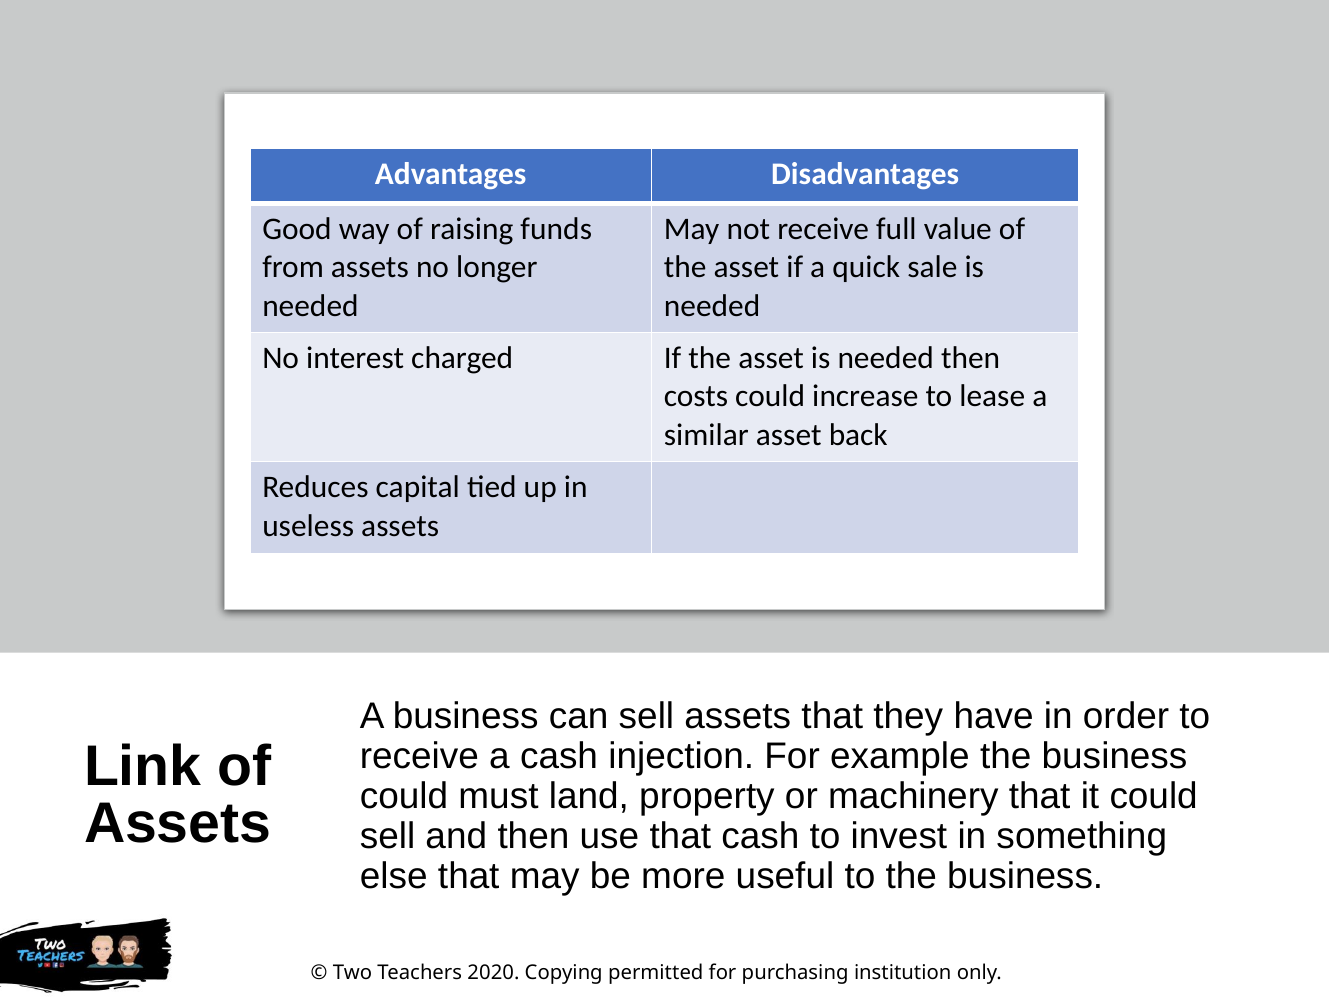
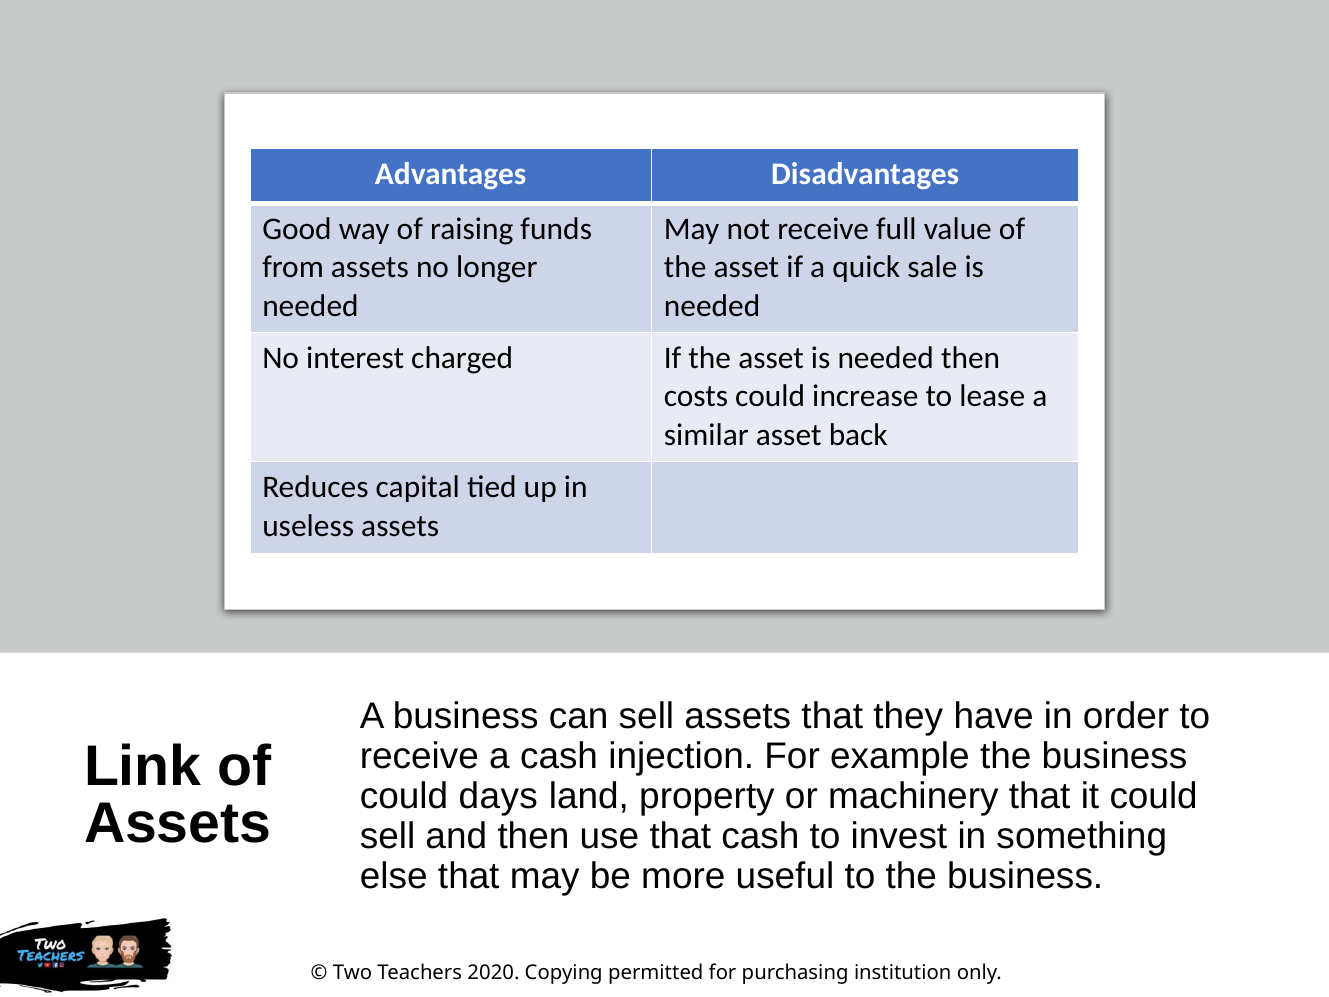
must: must -> days
